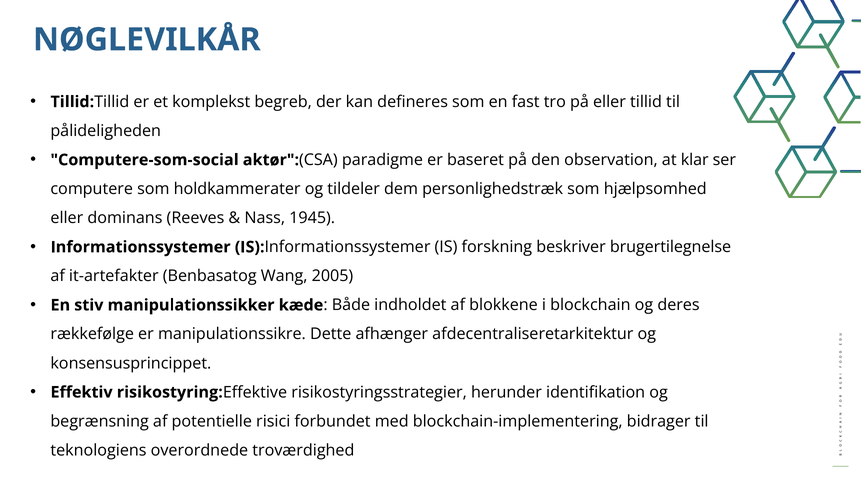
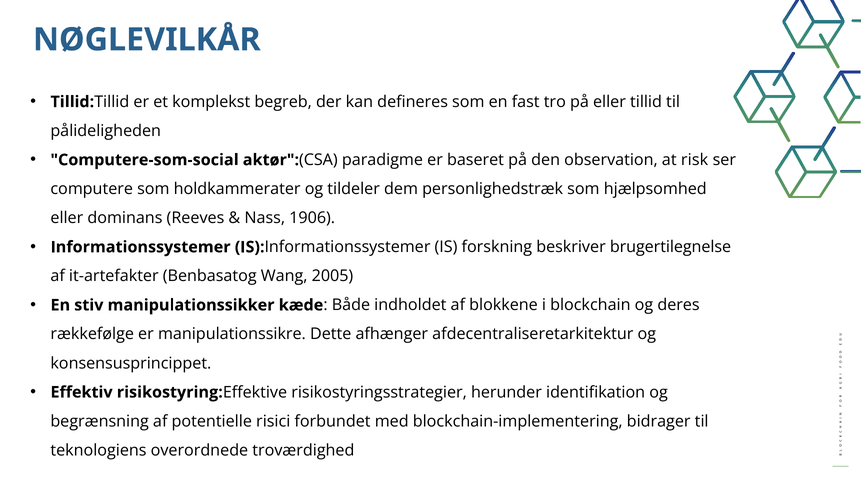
klar: klar -> risk
1945: 1945 -> 1906
